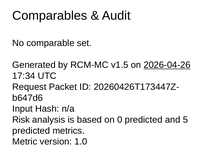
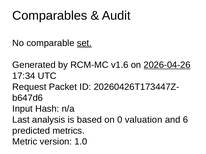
set underline: none -> present
v1.5: v1.5 -> v1.6
Risk: Risk -> Last
0 predicted: predicted -> valuation
5: 5 -> 6
